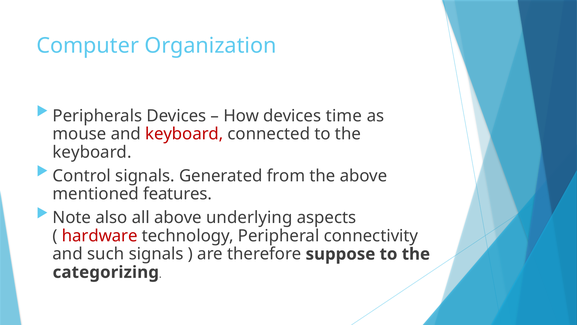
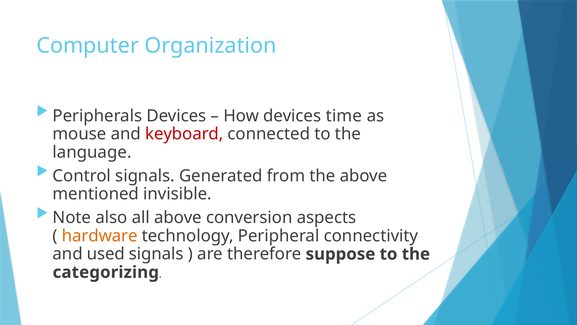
keyboard at (92, 152): keyboard -> language
features: features -> invisible
underlying: underlying -> conversion
hardware colour: red -> orange
such: such -> used
